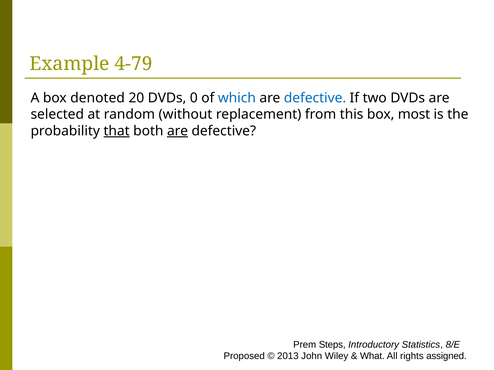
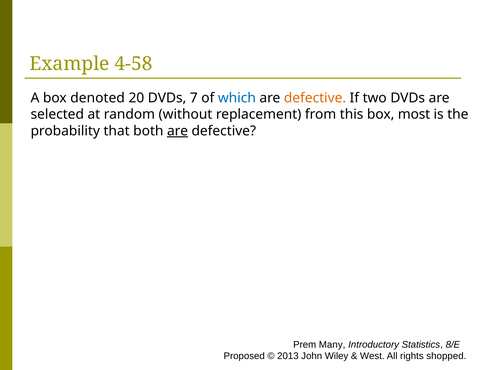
4-79: 4-79 -> 4-58
0: 0 -> 7
defective at (315, 98) colour: blue -> orange
that underline: present -> none
Steps: Steps -> Many
What: What -> West
assigned: assigned -> shopped
